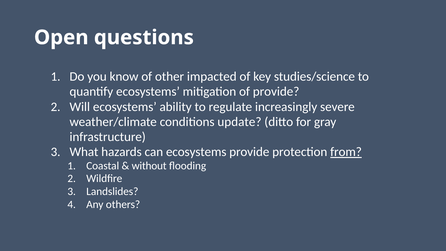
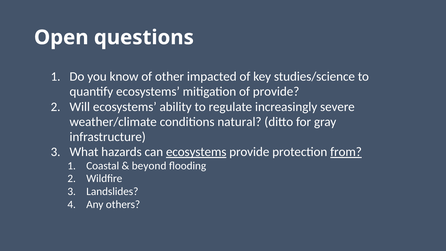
update: update -> natural
ecosystems at (196, 152) underline: none -> present
without: without -> beyond
